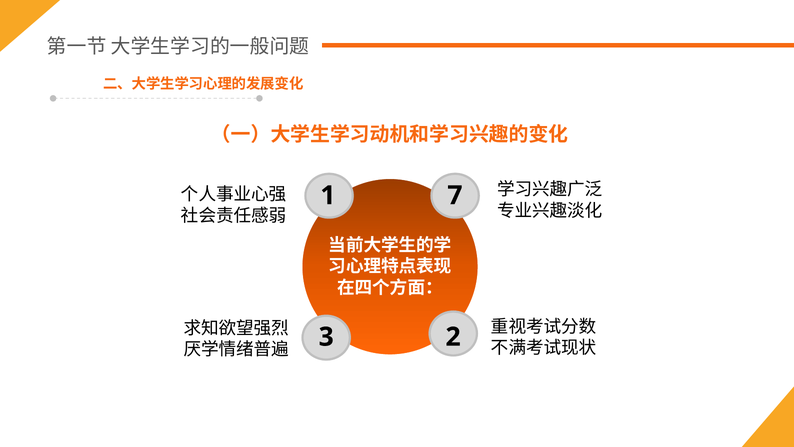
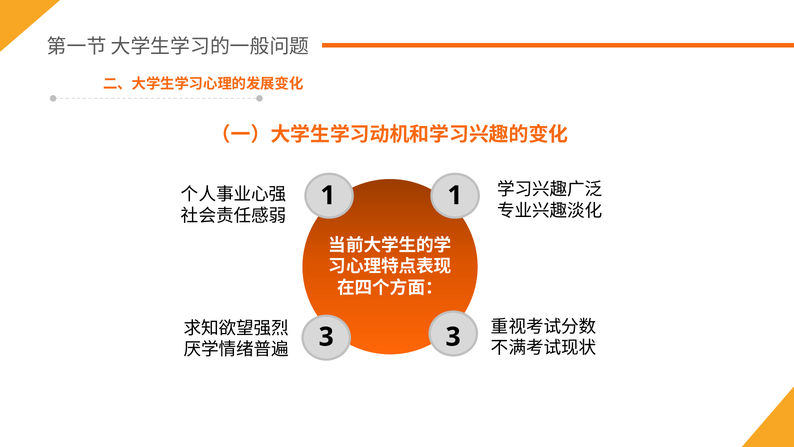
1 7: 7 -> 1
3 2: 2 -> 3
